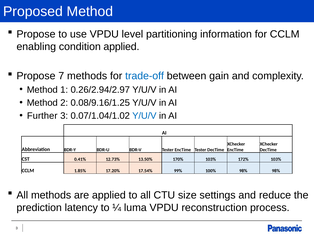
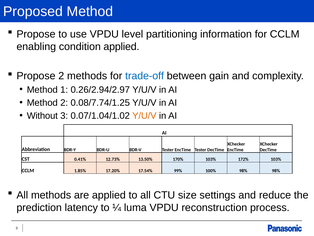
Propose 7: 7 -> 2
0.08/9.16/1.25: 0.08/9.16/1.25 -> 0.08/7.74/1.25
Further: Further -> Without
Y/U/V at (144, 116) colour: blue -> orange
